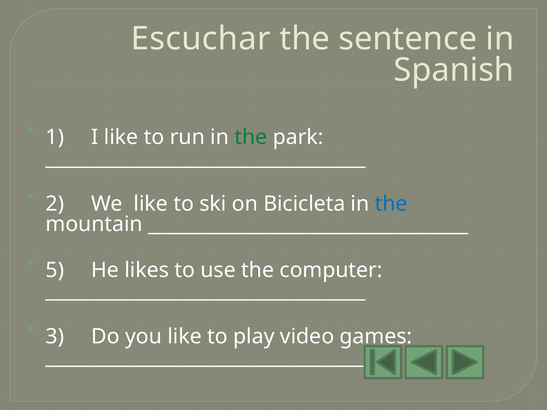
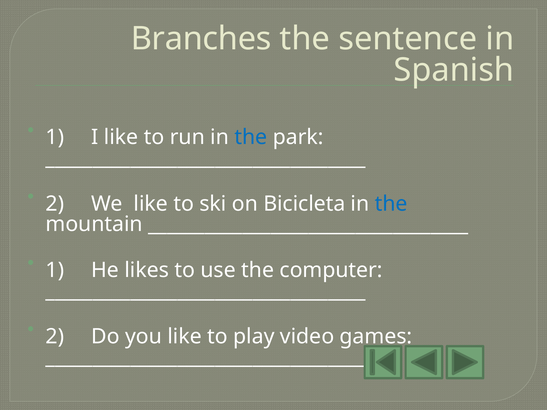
Escuchar: Escuchar -> Branches
the at (251, 137) colour: green -> blue
5 at (55, 270): 5 -> 1
3 at (55, 337): 3 -> 2
